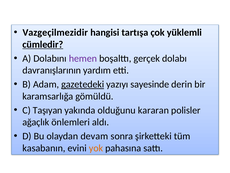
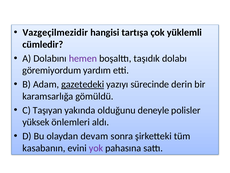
cümledir underline: present -> none
gerçek: gerçek -> taşıdık
davranışlarının: davranışlarının -> göremiyordum
sayesinde: sayesinde -> sürecinde
kararan: kararan -> deneyle
ağaçlık: ağaçlık -> yüksek
yok colour: orange -> purple
